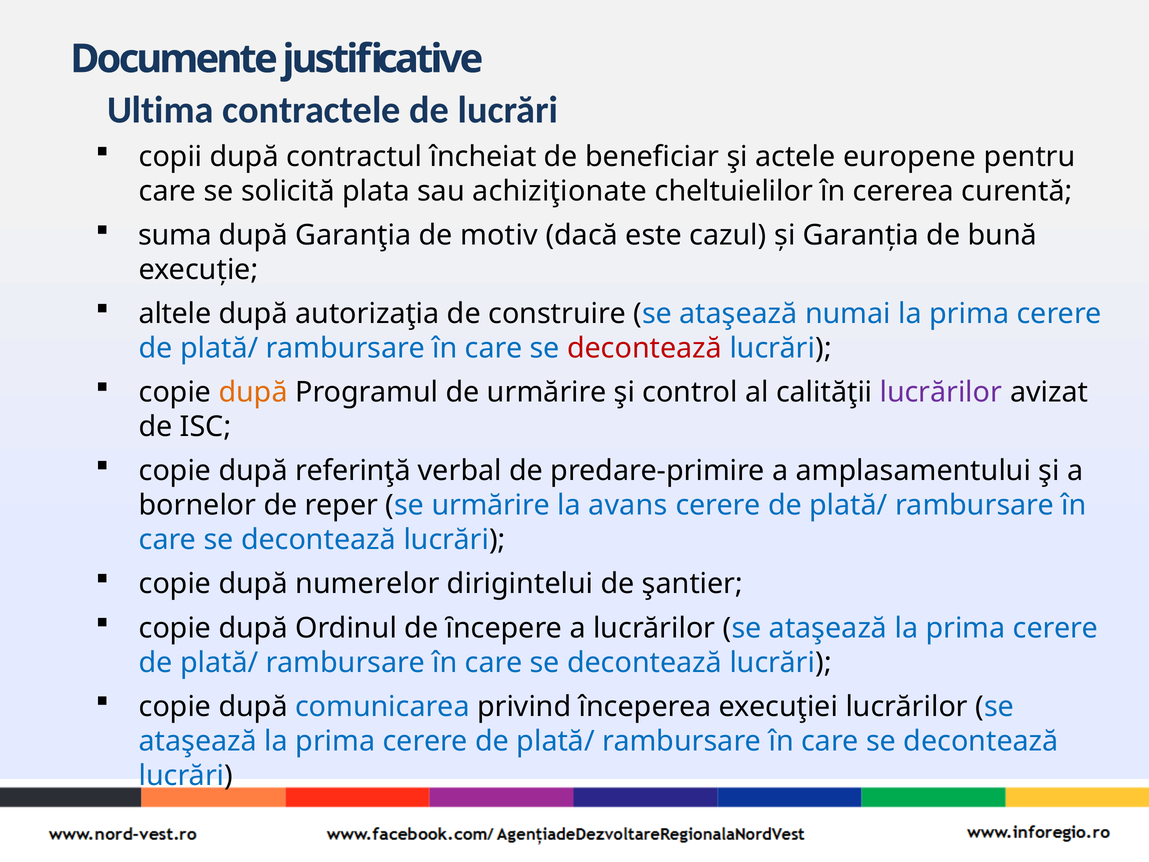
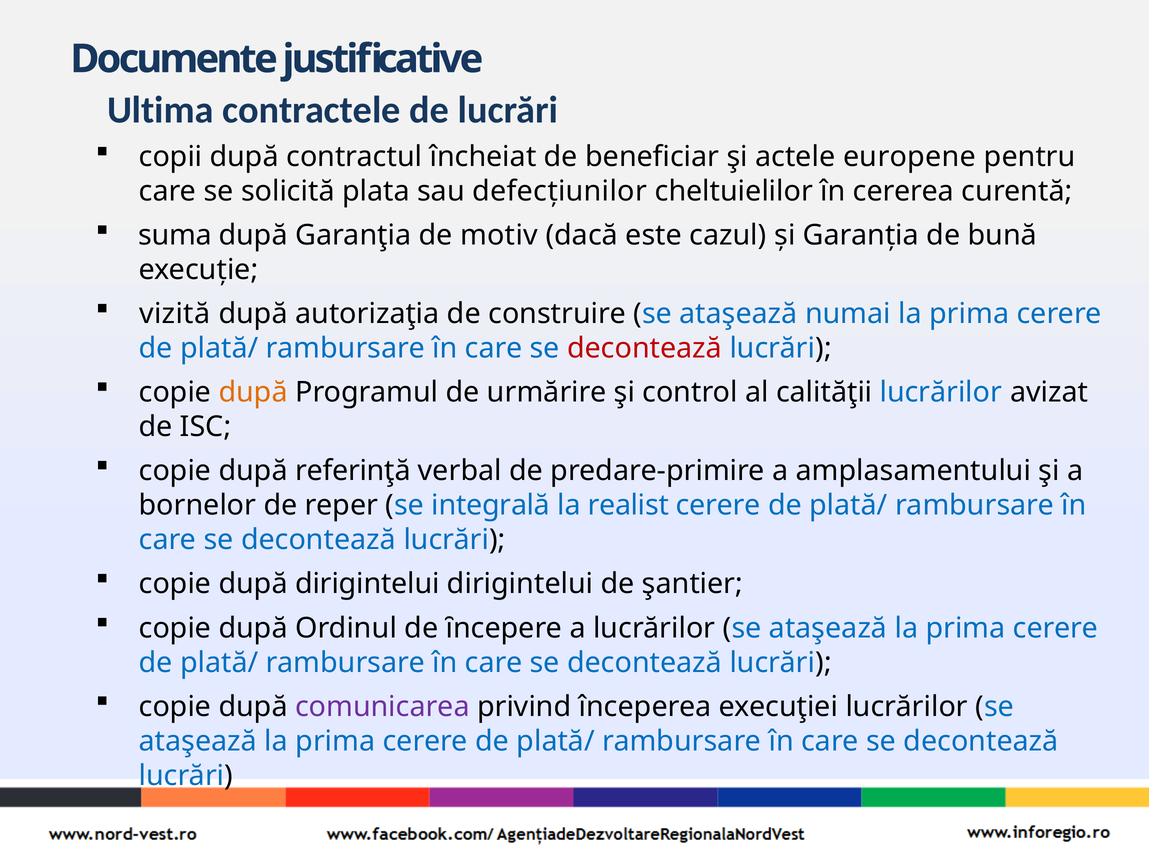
achiziţionate: achiziţionate -> defecțiunilor
altele: altele -> vizită
lucrărilor at (941, 392) colour: purple -> blue
se urmărire: urmărire -> integrală
avans: avans -> realist
după numerelor: numerelor -> dirigintelui
comunicarea colour: blue -> purple
